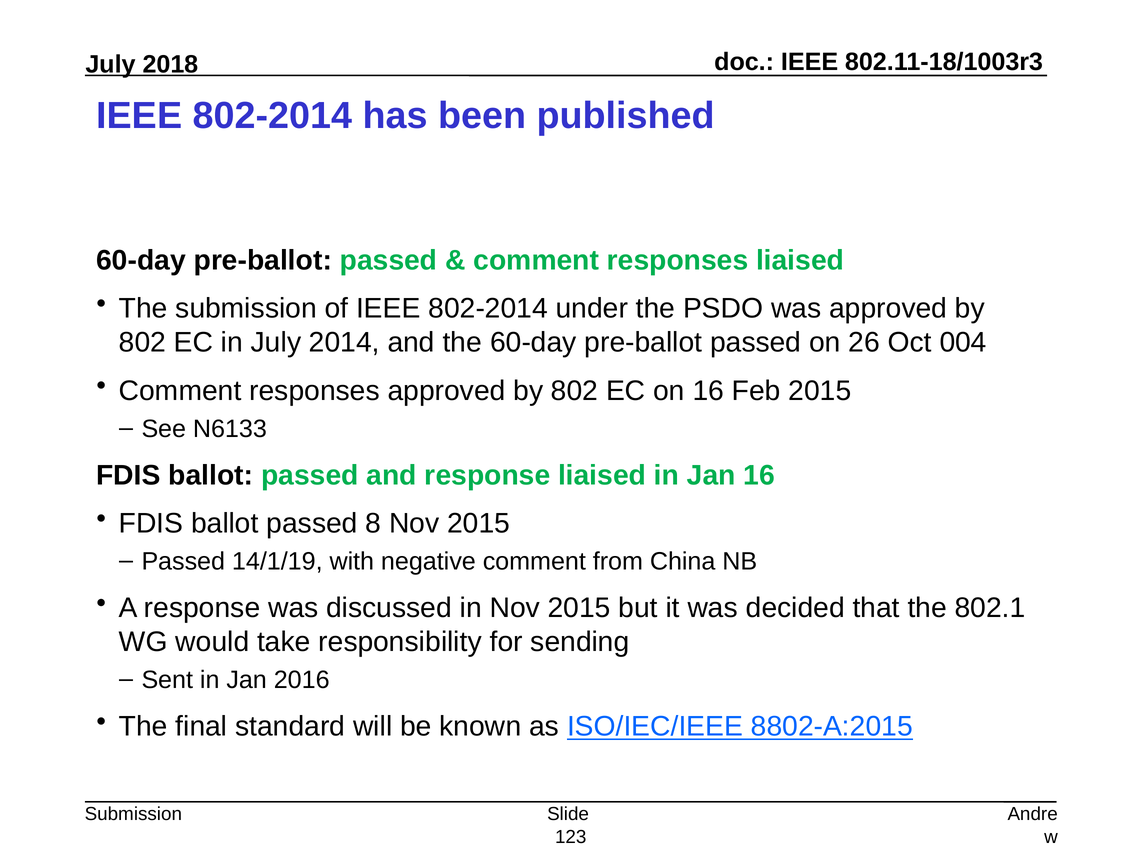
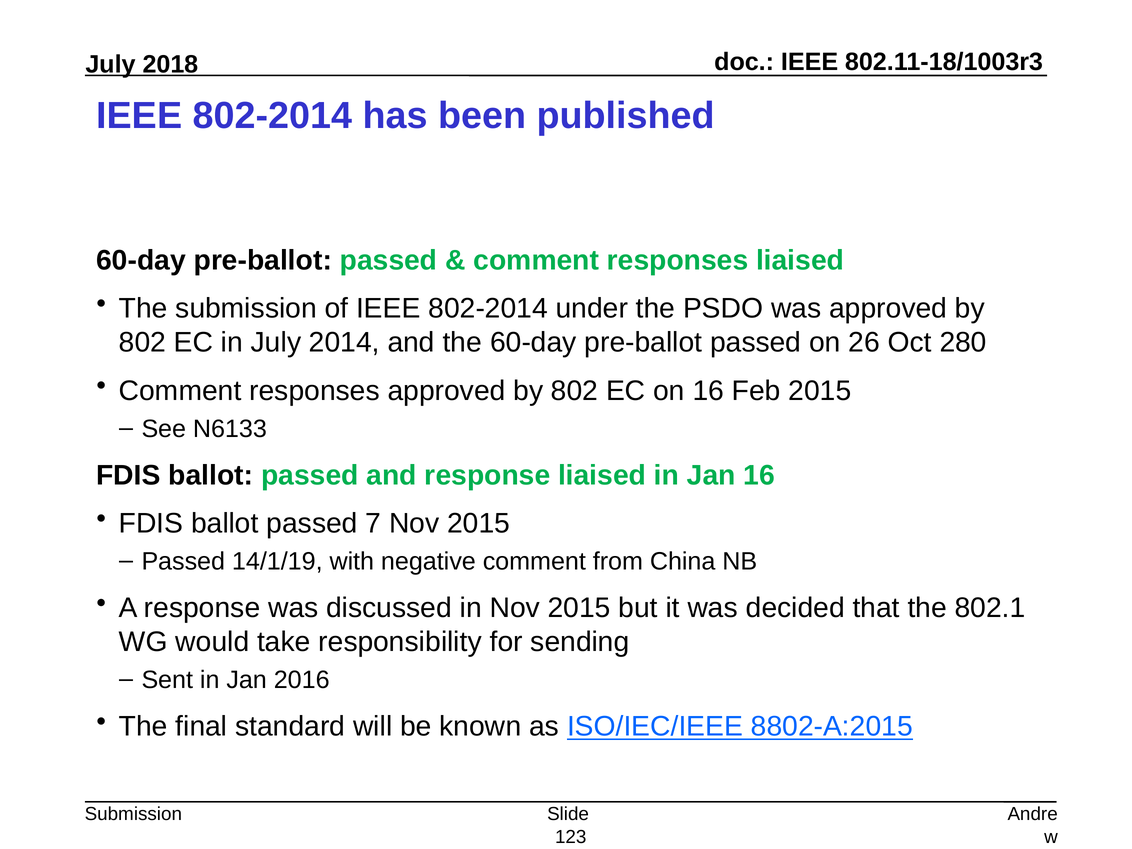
004: 004 -> 280
8: 8 -> 7
